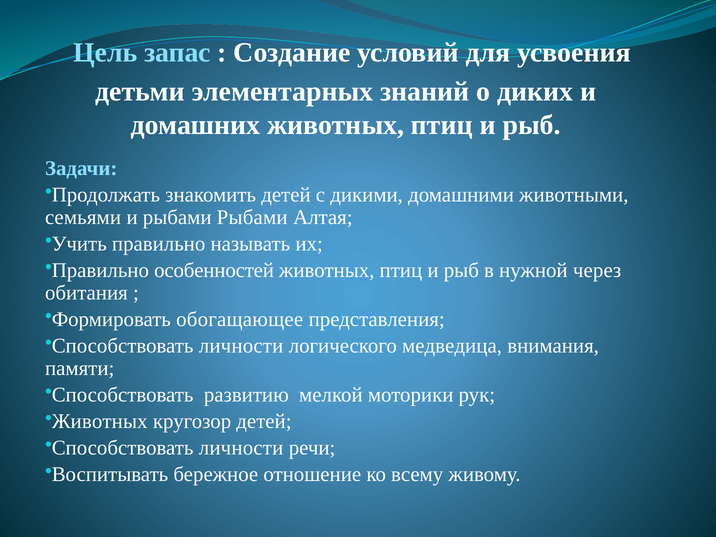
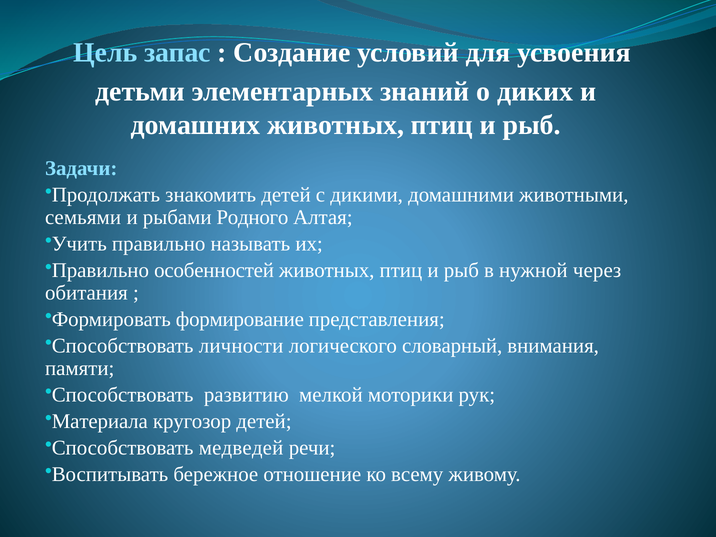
рыбами Рыбами: Рыбами -> Родного
обогащающее: обогащающее -> формирование
медведица: медведица -> словарный
Животных at (100, 421): Животных -> Материала
личности at (241, 448): личности -> медведей
